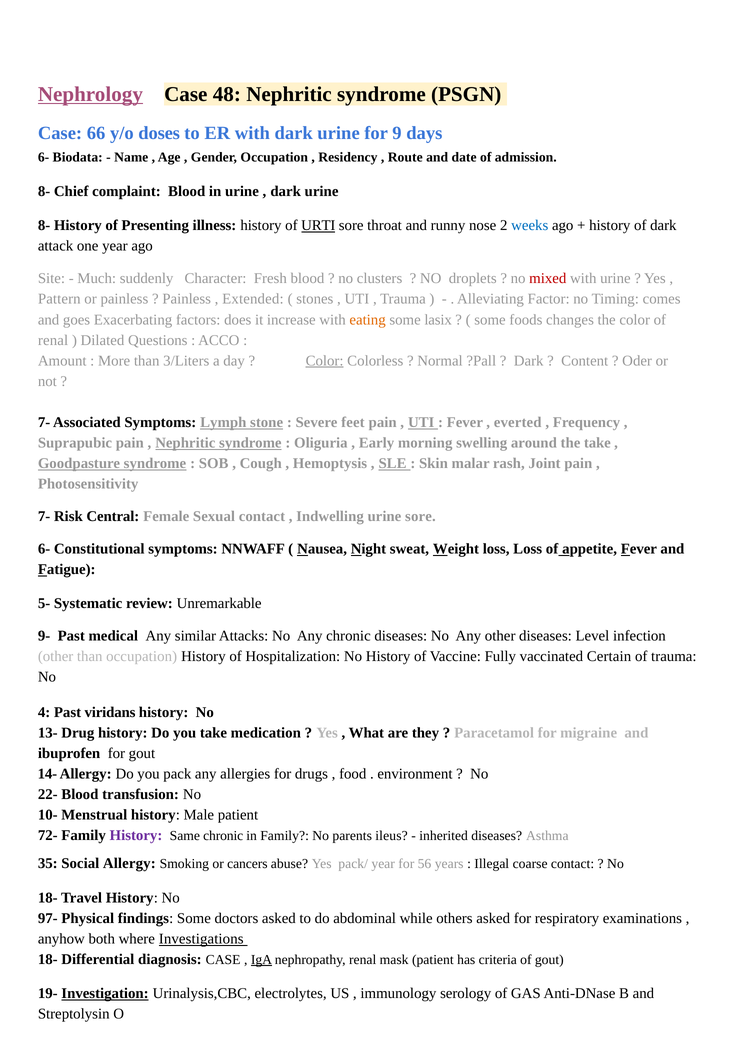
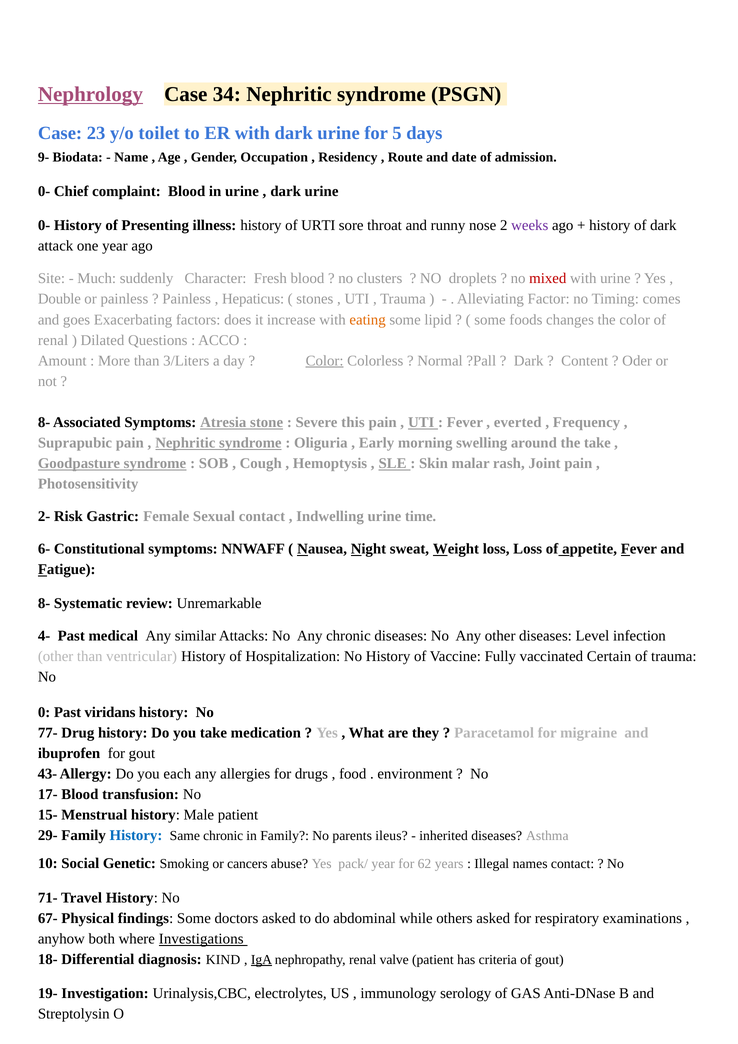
48: 48 -> 34
66: 66 -> 23
doses: doses -> toilet
9: 9 -> 5
6- at (44, 157): 6- -> 9-
8- at (44, 191): 8- -> 0-
8- at (44, 225): 8- -> 0-
URTI underline: present -> none
weeks colour: blue -> purple
Pattern: Pattern -> Double
Extended: Extended -> Hepaticus
lasix: lasix -> lipid
7- at (44, 422): 7- -> 8-
Lymph: Lymph -> Atresia
feet: feet -> this
7- at (44, 516): 7- -> 2-
Central: Central -> Gastric
urine sore: sore -> time
5- at (44, 603): 5- -> 8-
9-: 9- -> 4-
than occupation: occupation -> ventricular
4: 4 -> 0
13-: 13- -> 77-
14-: 14- -> 43-
pack: pack -> each
22-: 22- -> 17-
10-: 10- -> 15-
72-: 72- -> 29-
History at (136, 835) colour: purple -> blue
35: 35 -> 10
Social Allergy: Allergy -> Genetic
56: 56 -> 62
coarse: coarse -> names
18- at (48, 897): 18- -> 71-
97-: 97- -> 67-
diagnosis CASE: CASE -> KIND
mask: mask -> valve
Investigation underline: present -> none
